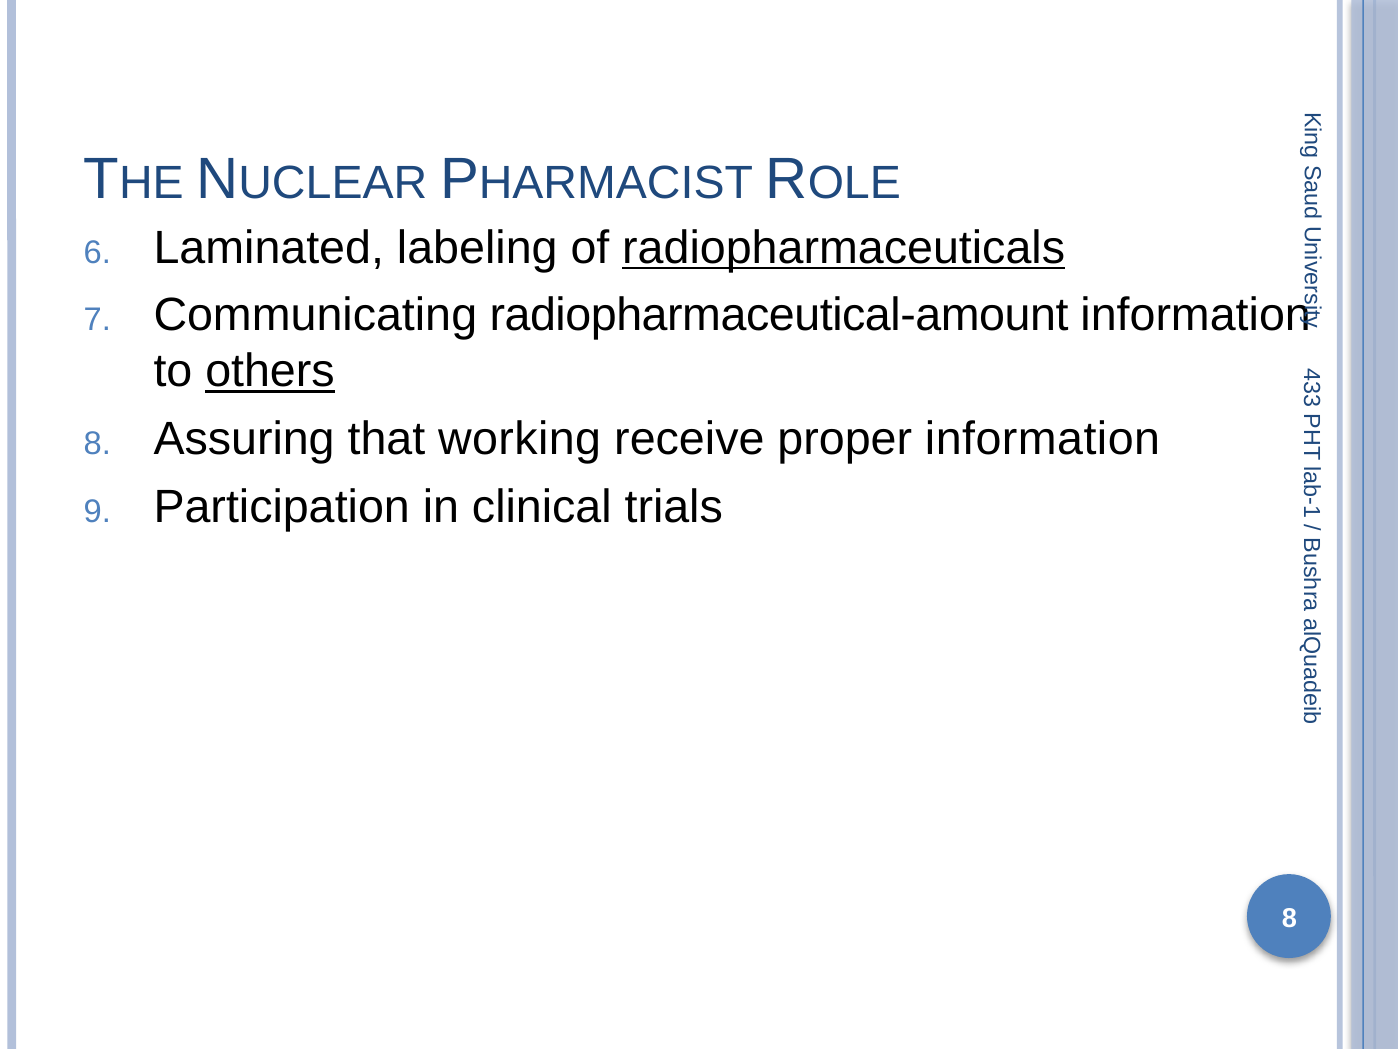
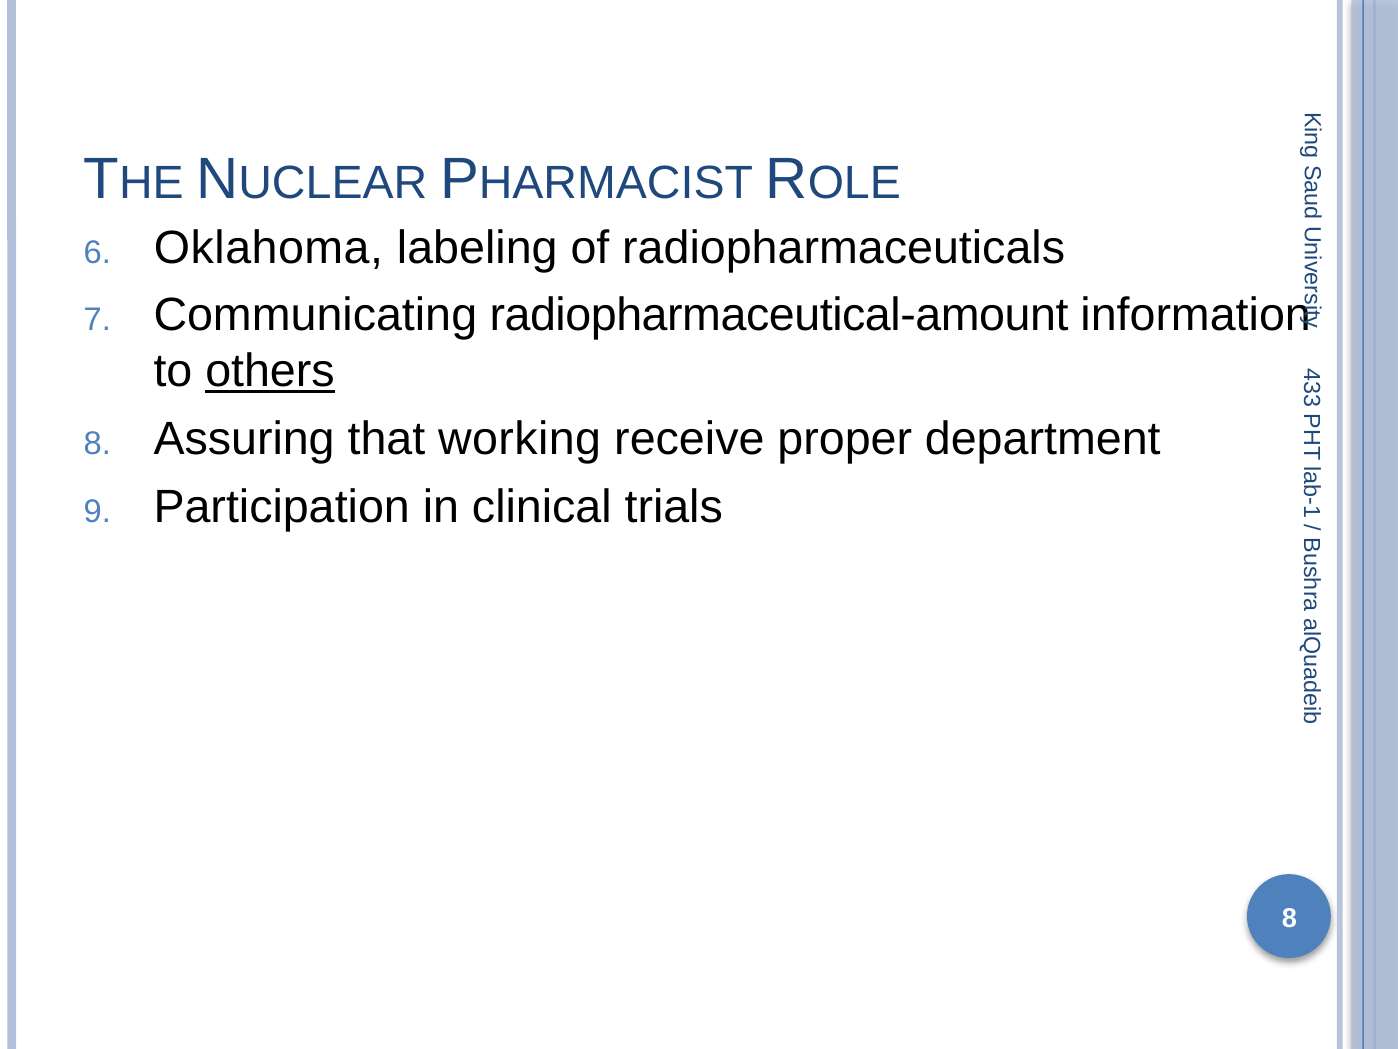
Laminated: Laminated -> Oklahoma
radiopharmaceuticals underline: present -> none
proper information: information -> department
